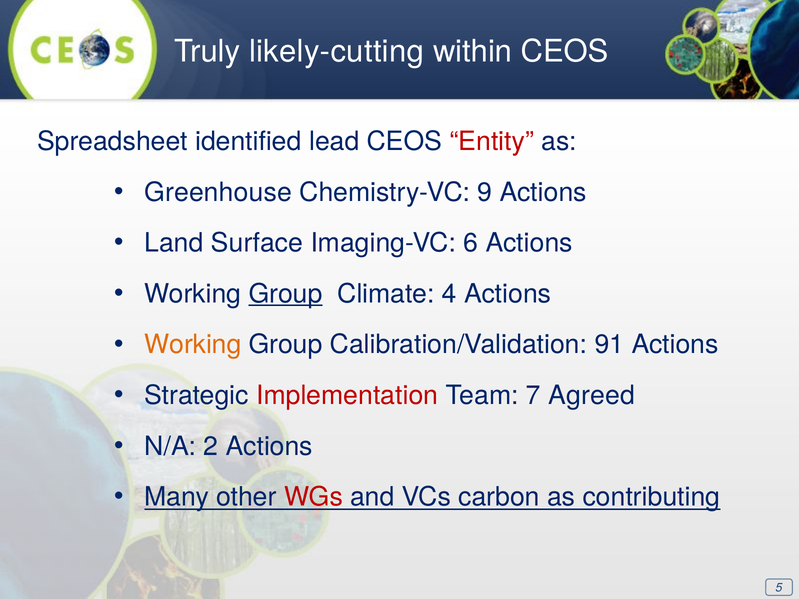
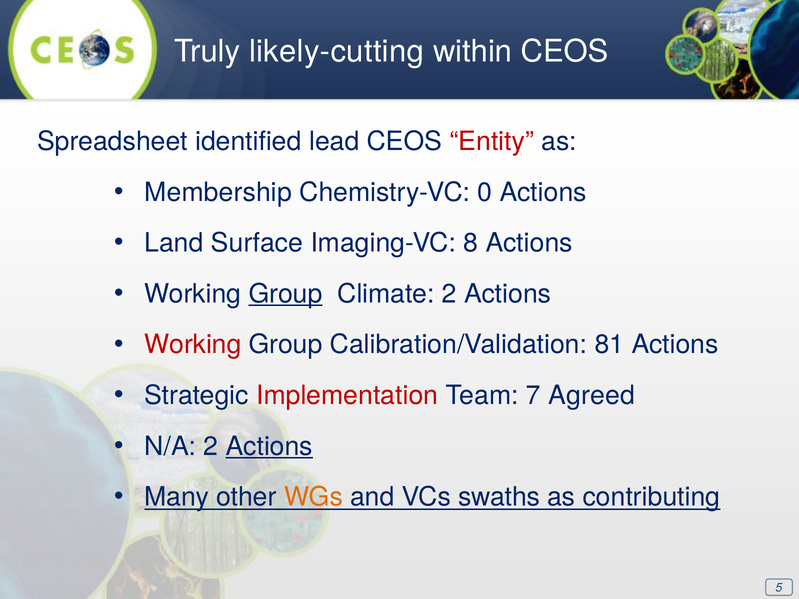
Greenhouse: Greenhouse -> Membership
9: 9 -> 0
6: 6 -> 8
Climate 4: 4 -> 2
Working at (193, 345) colour: orange -> red
91: 91 -> 81
Actions at (269, 446) underline: none -> present
WGs colour: red -> orange
carbon: carbon -> swaths
